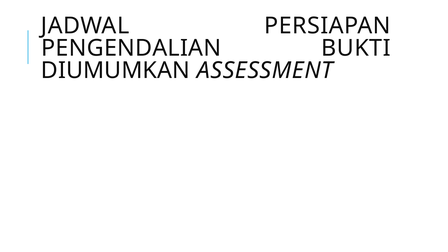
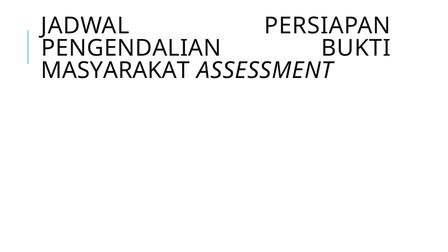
DIUMUMKAN: DIUMUMKAN -> MASYARAKAT
